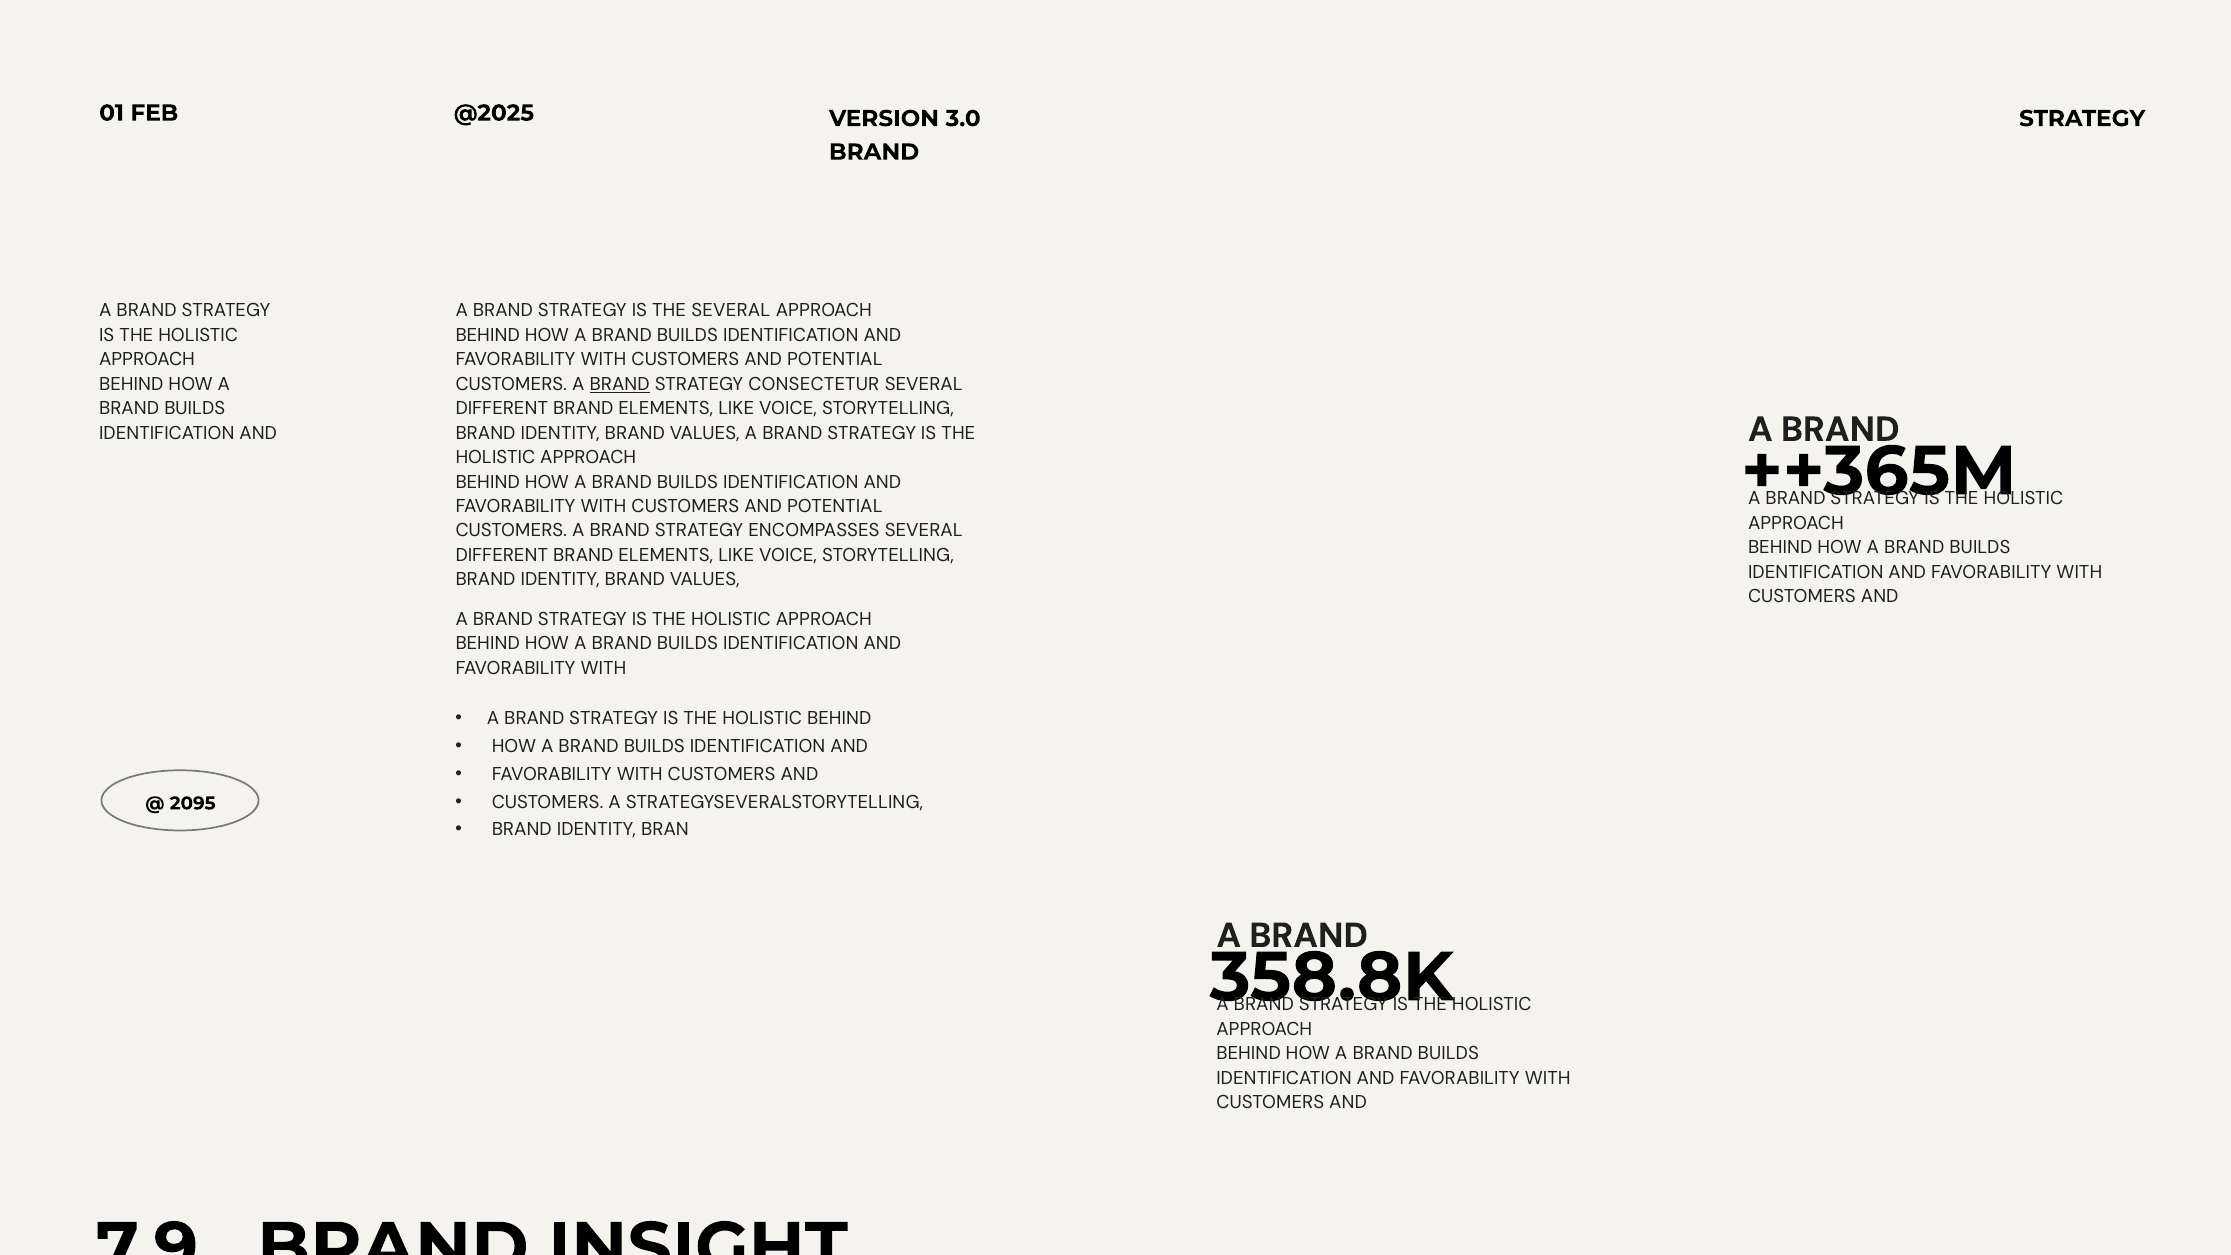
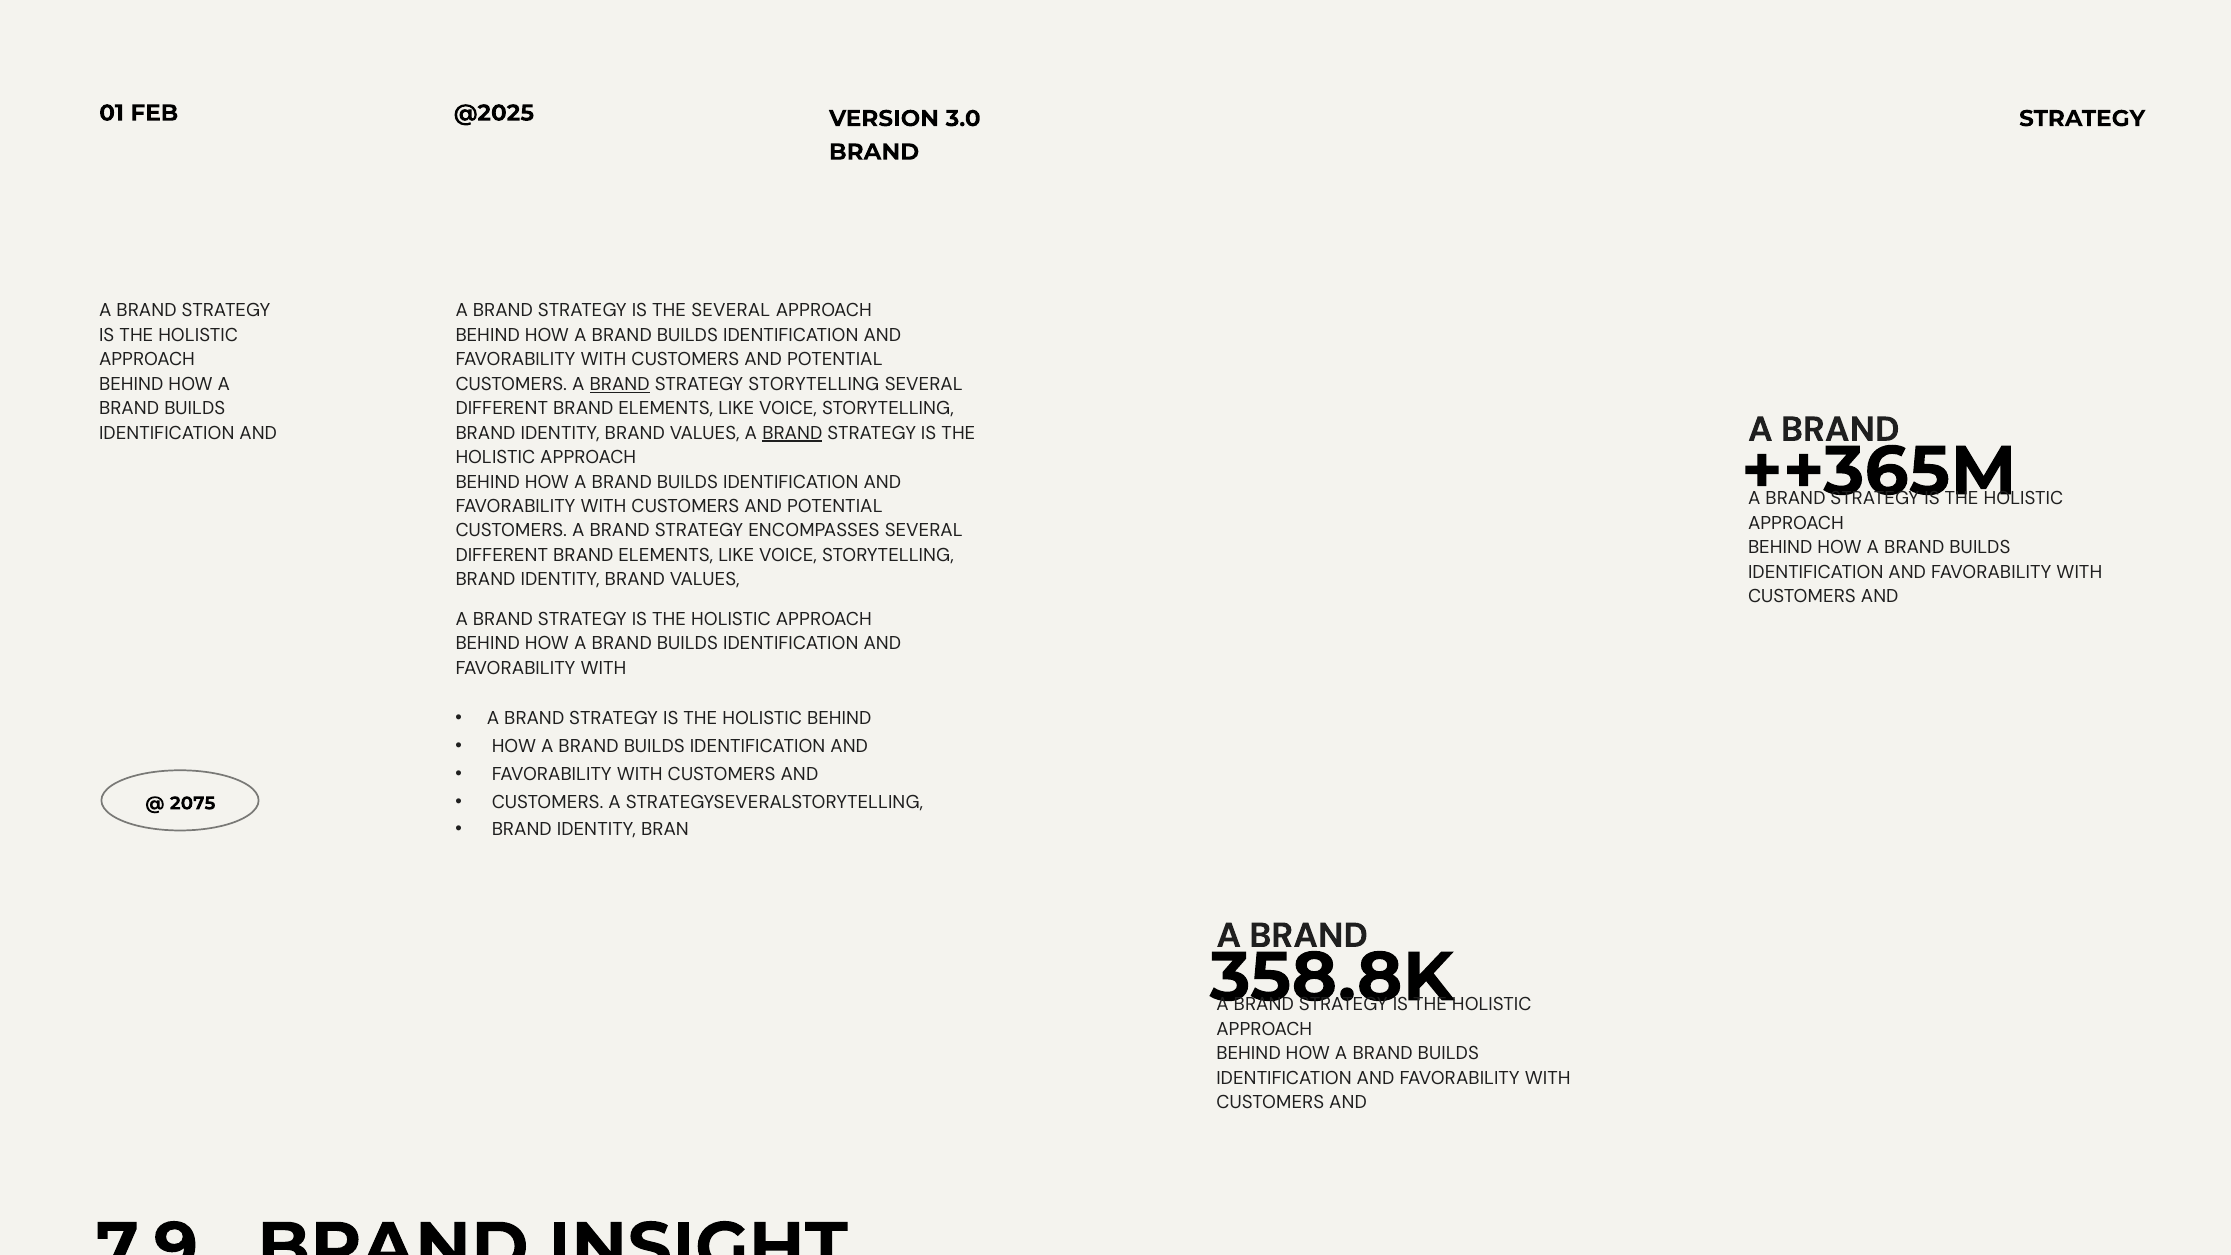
STRATEGY CONSECTETUR: CONSECTETUR -> STORYTELLING
BRAND at (792, 433) underline: none -> present
2095: 2095 -> 2075
